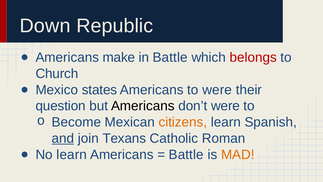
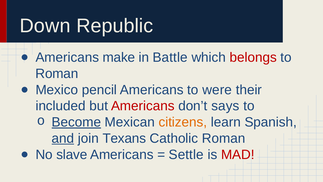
Church at (57, 74): Church -> Roman
states: states -> pencil
question: question -> included
Americans at (143, 106) colour: black -> red
don’t were: were -> says
Become underline: none -> present
No learn: learn -> slave
Battle at (186, 154): Battle -> Settle
MAD colour: orange -> red
